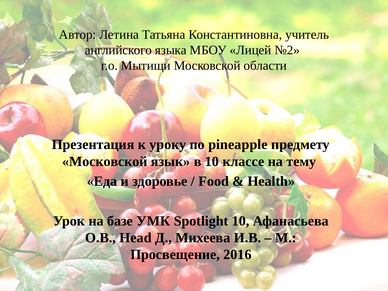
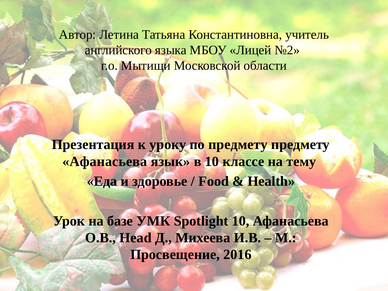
по pineapple: pineapple -> предмету
Московской at (105, 161): Московской -> Афанасьева
